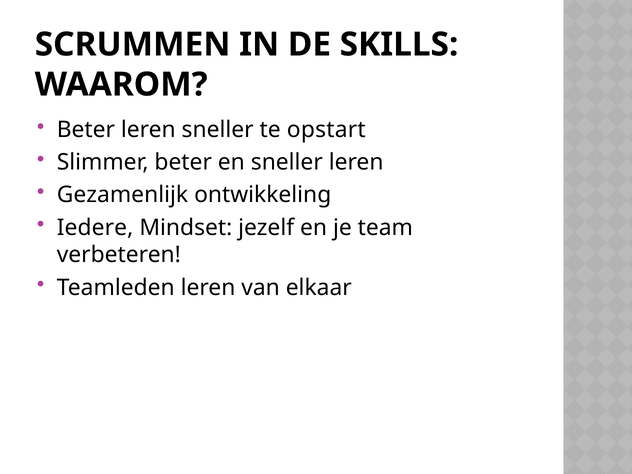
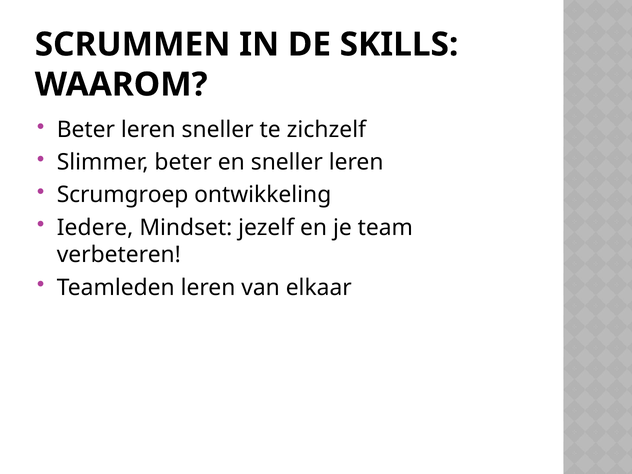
opstart: opstart -> zichzelf
Gezamenlijk: Gezamenlijk -> Scrumgroep
